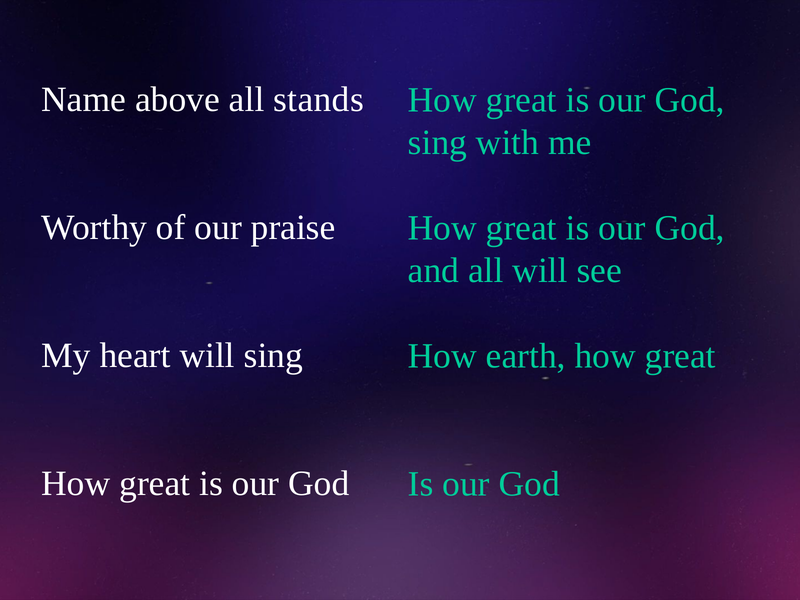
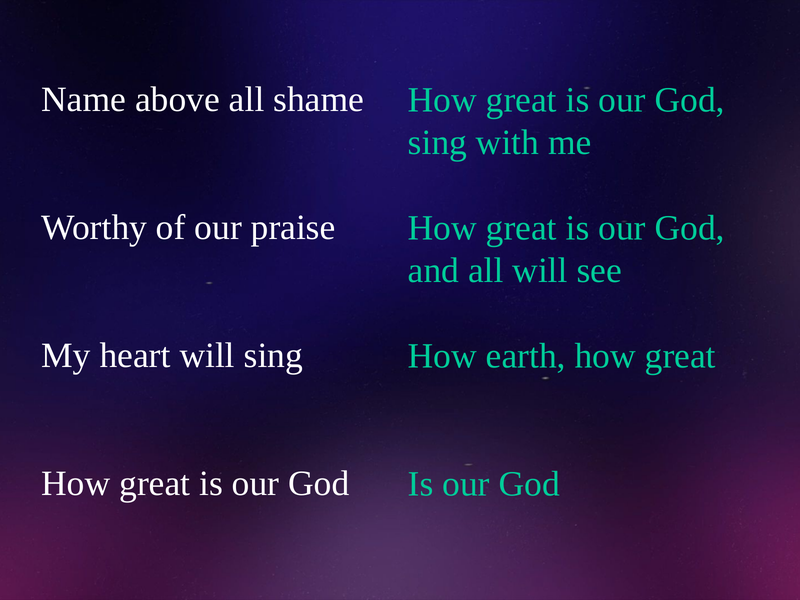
stands: stands -> shame
